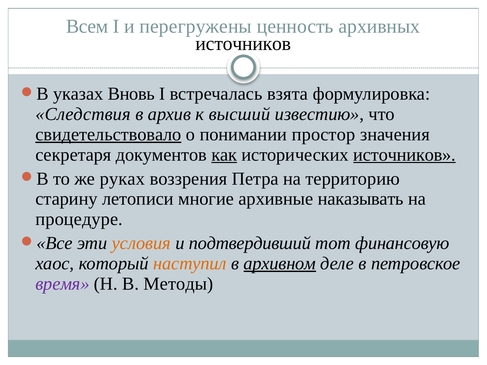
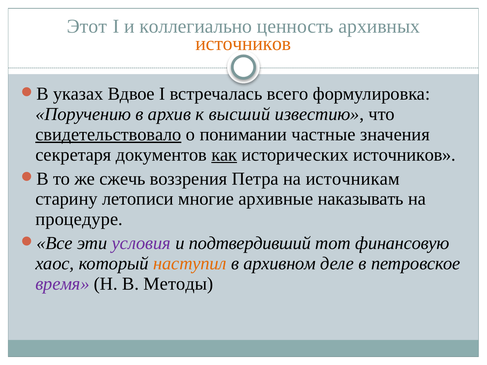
Всем: Всем -> Этот
перегружены: перегружены -> коллегиально
источников at (243, 44) colour: black -> orange
Вновь: Вновь -> Вдвое
взята: взята -> всего
Следствия: Следствия -> Поручению
простор: простор -> частные
источников at (405, 155) underline: present -> none
руках: руках -> сжечь
территорию: территорию -> источникам
условия colour: orange -> purple
архивном underline: present -> none
